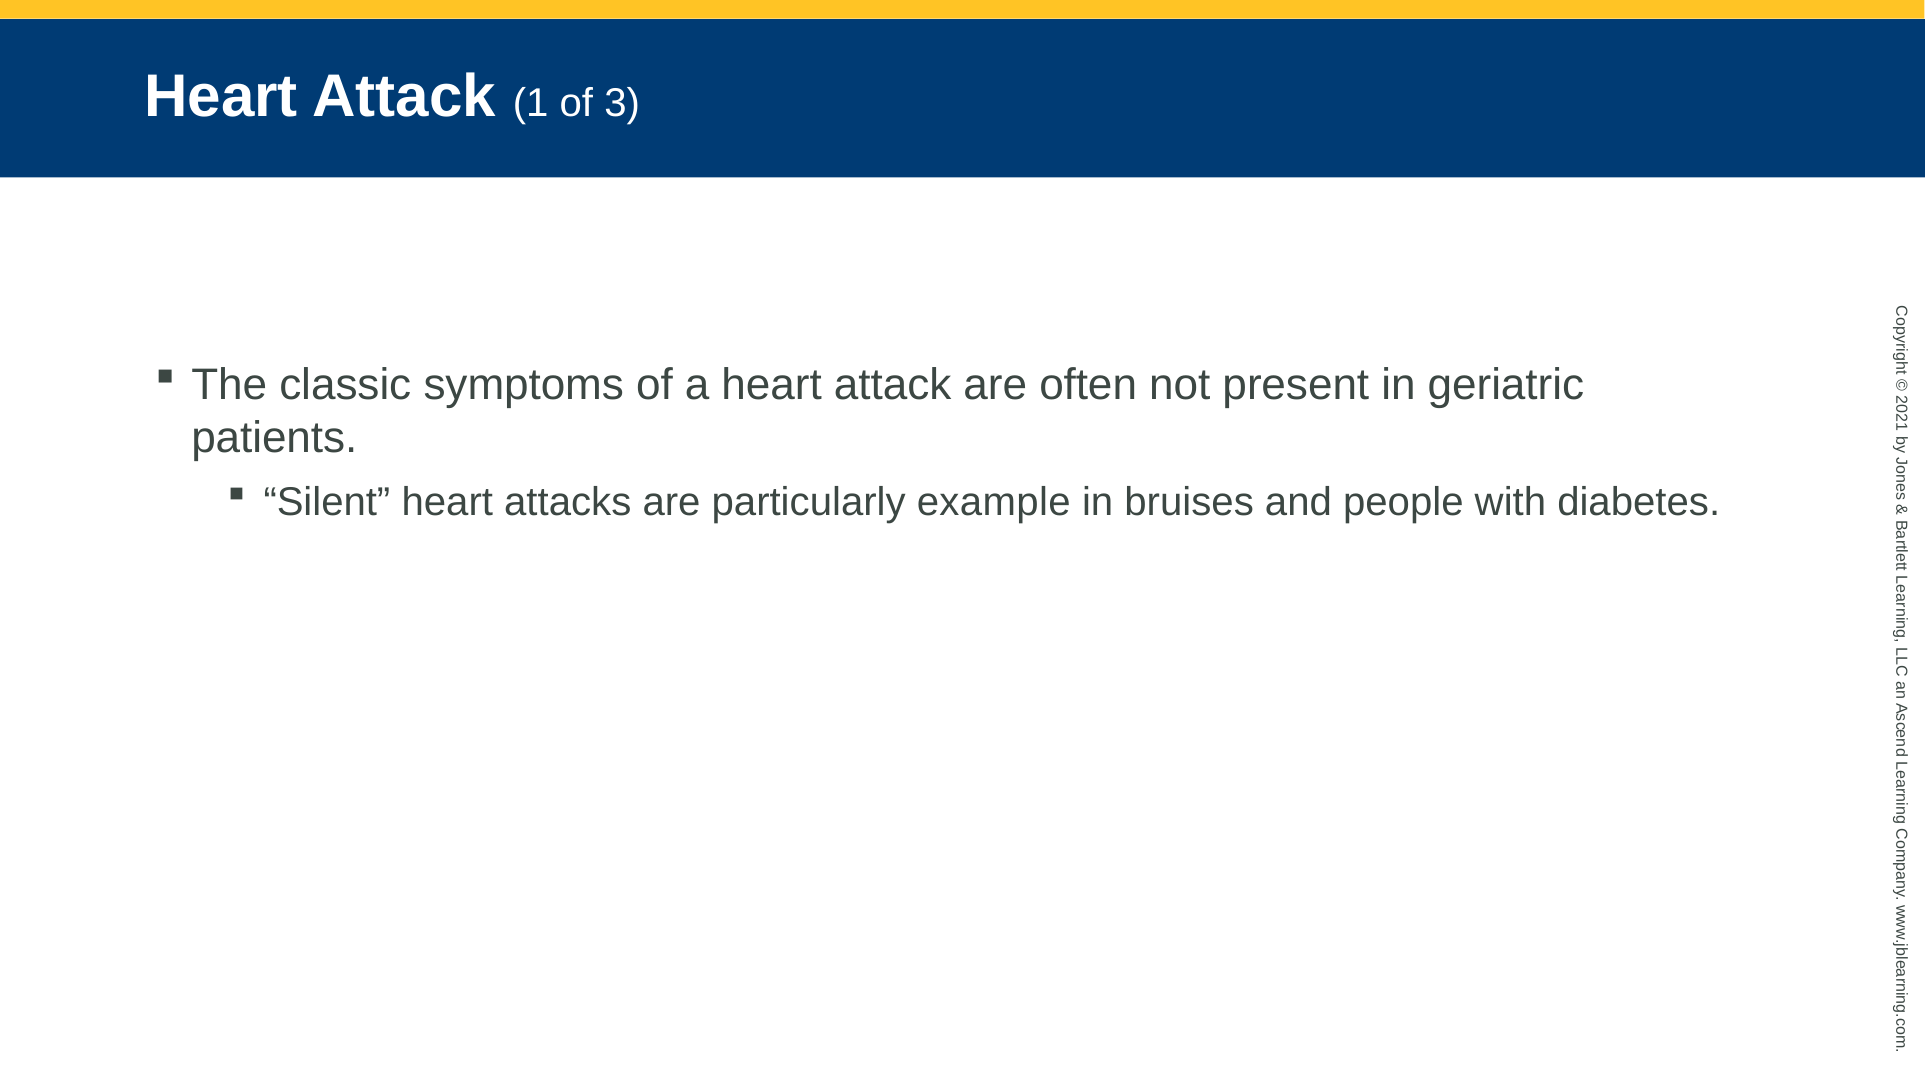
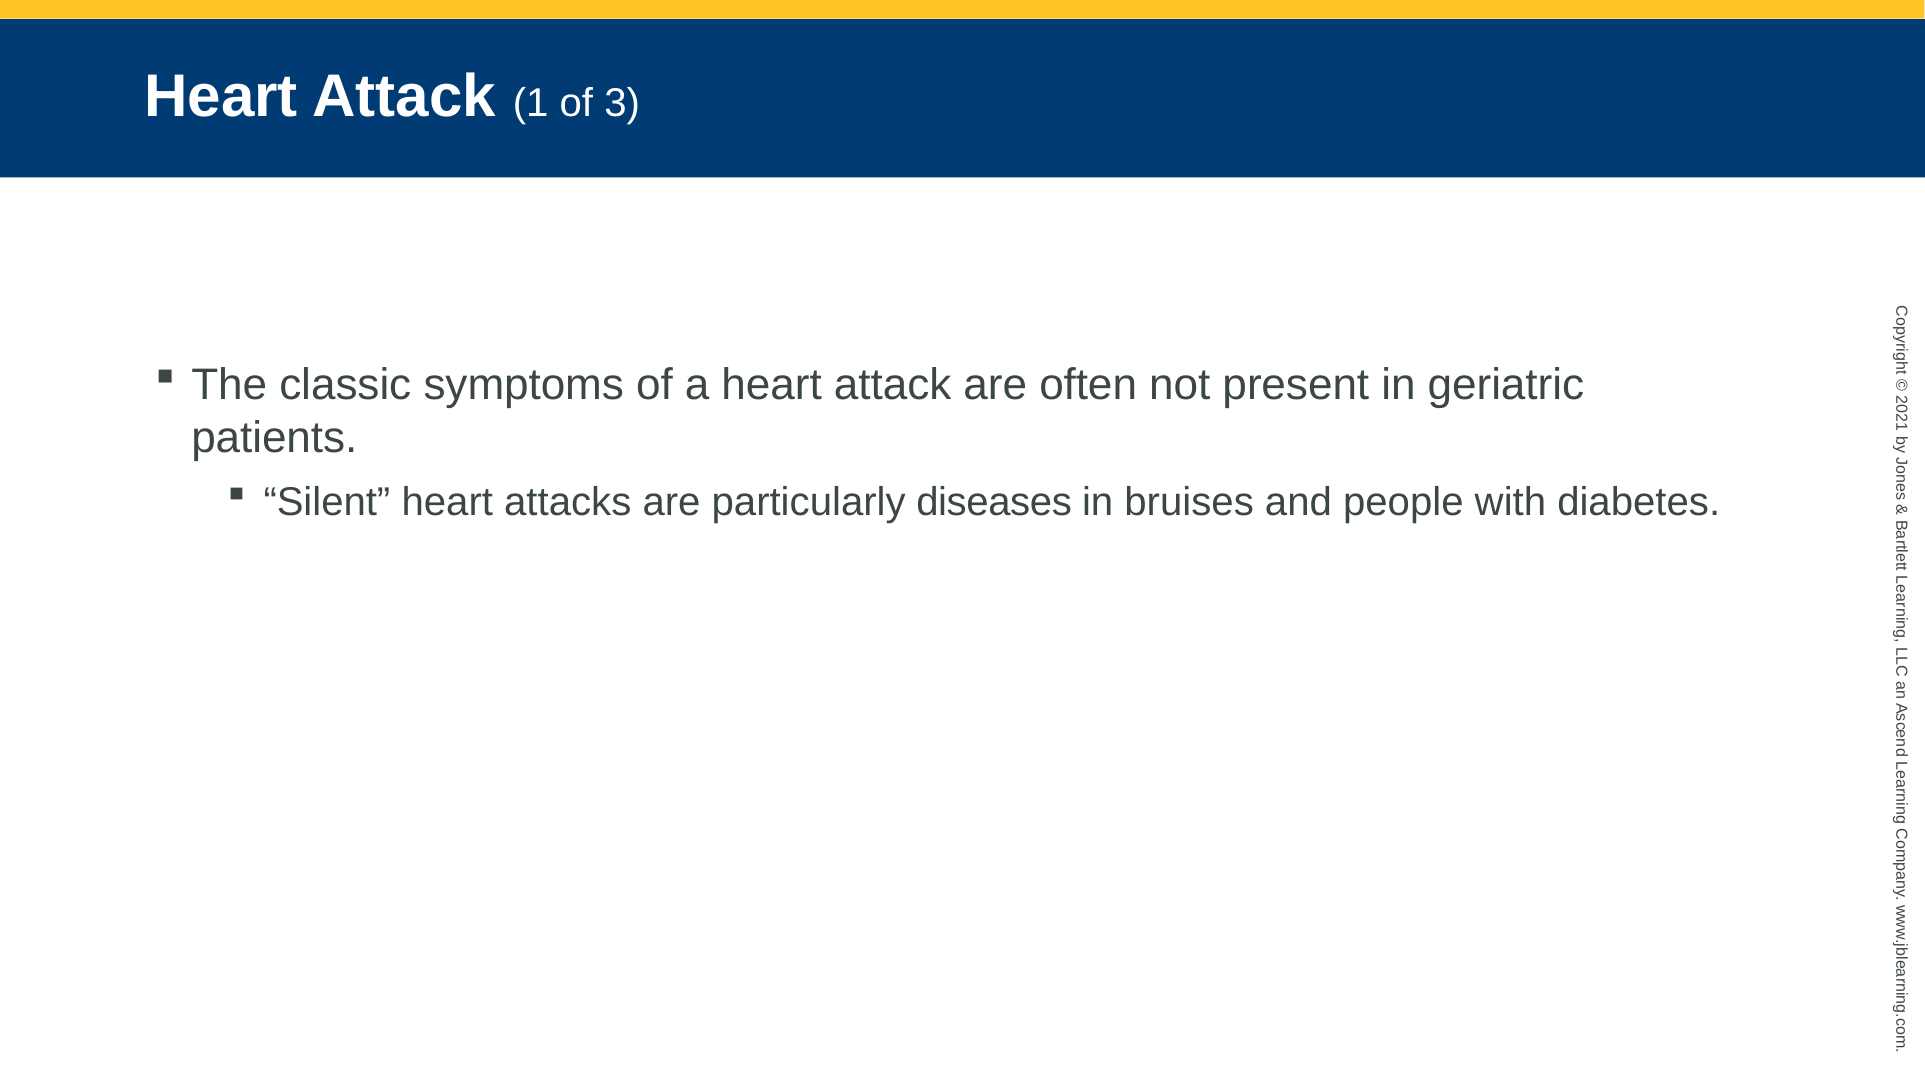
example: example -> diseases
